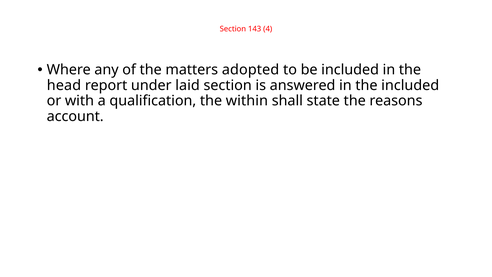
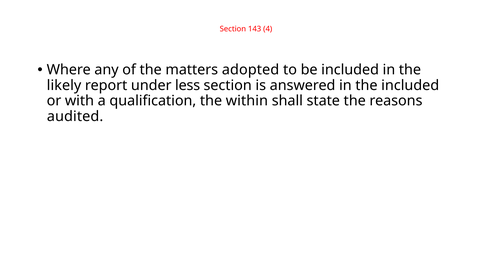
head: head -> likely
laid: laid -> less
account: account -> audited
